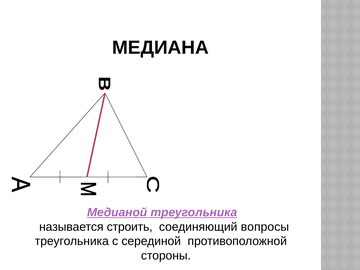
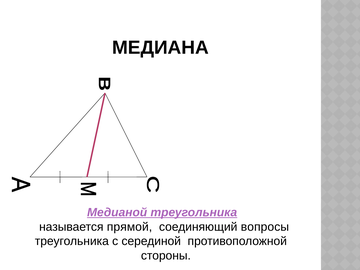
строить: строить -> прямой
